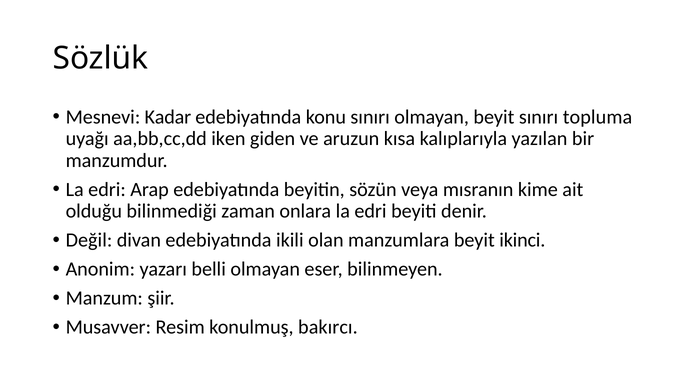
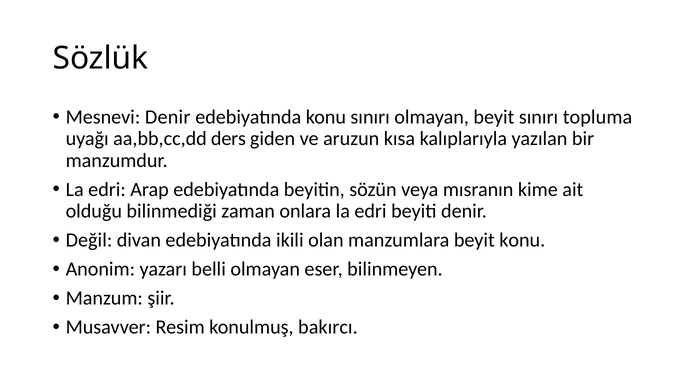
Mesnevi Kadar: Kadar -> Denir
iken: iken -> ders
beyit ikinci: ikinci -> konu
